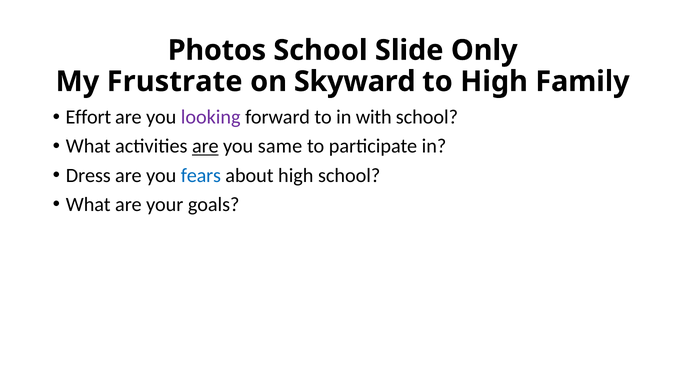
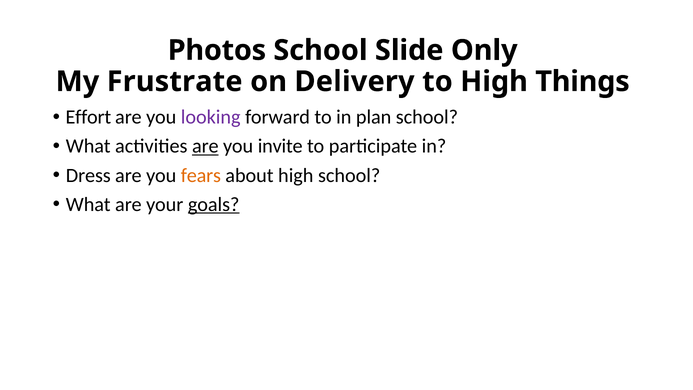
Skyward: Skyward -> Delivery
Family: Family -> Things
with: with -> plan
same: same -> invite
fears colour: blue -> orange
goals underline: none -> present
